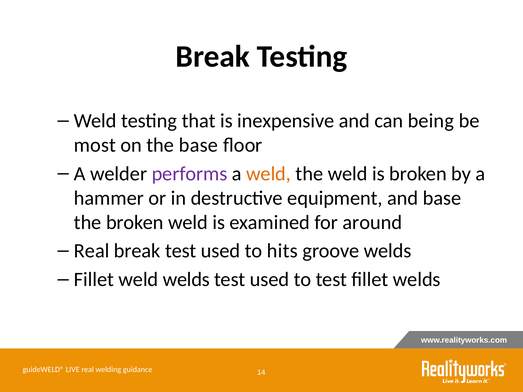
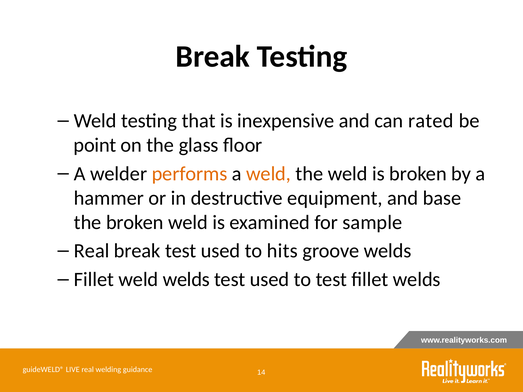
being: being -> rated
most: most -> point
the base: base -> glass
performs colour: purple -> orange
around: around -> sample
